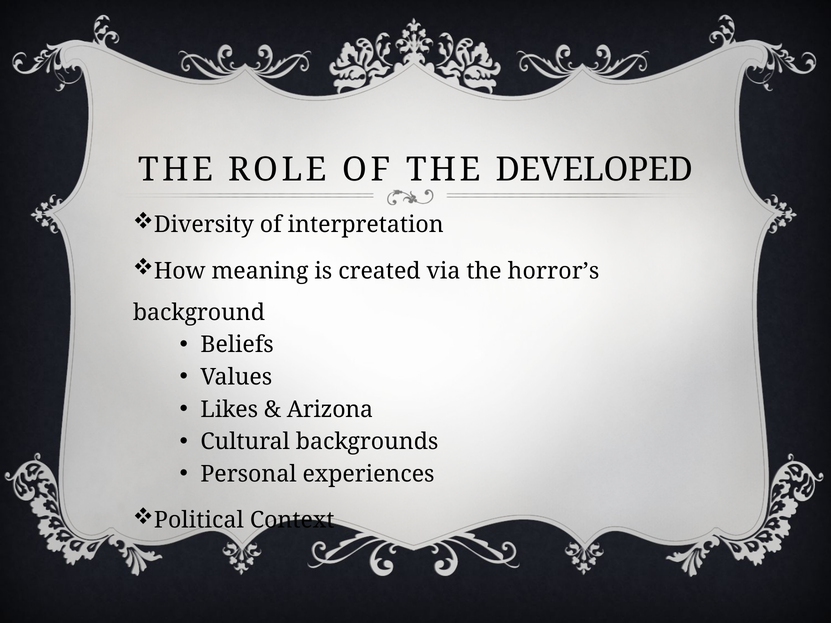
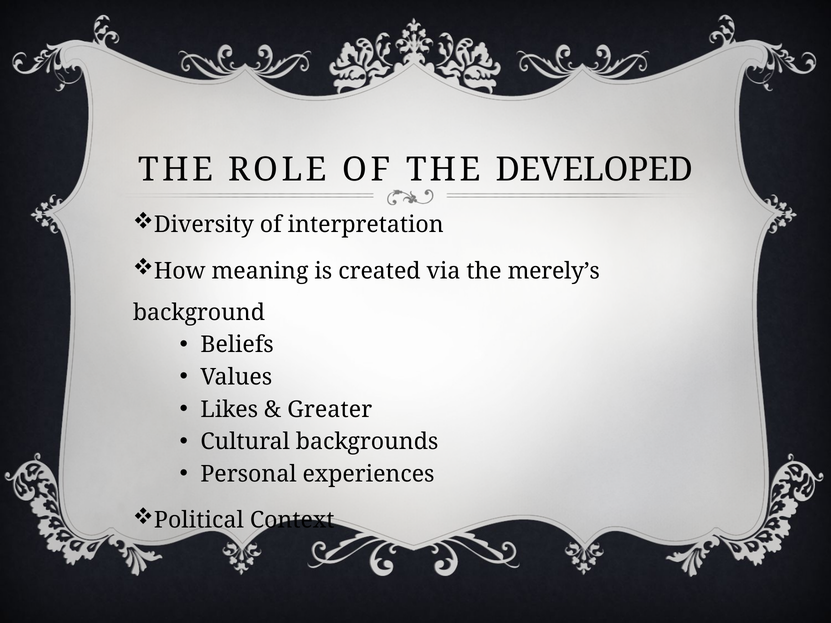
horror’s: horror’s -> merely’s
Arizona: Arizona -> Greater
